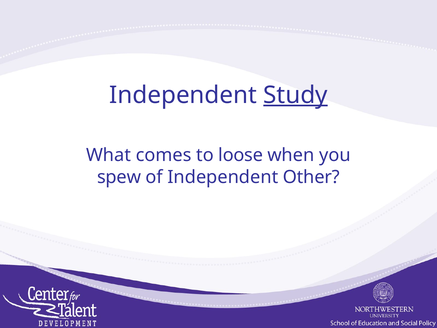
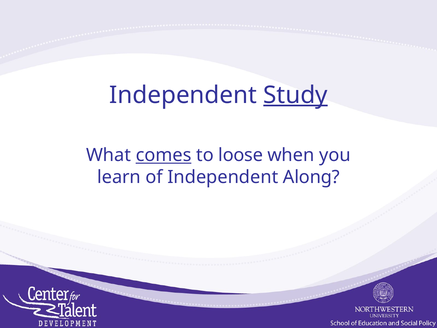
comes underline: none -> present
spew: spew -> learn
Other: Other -> Along
